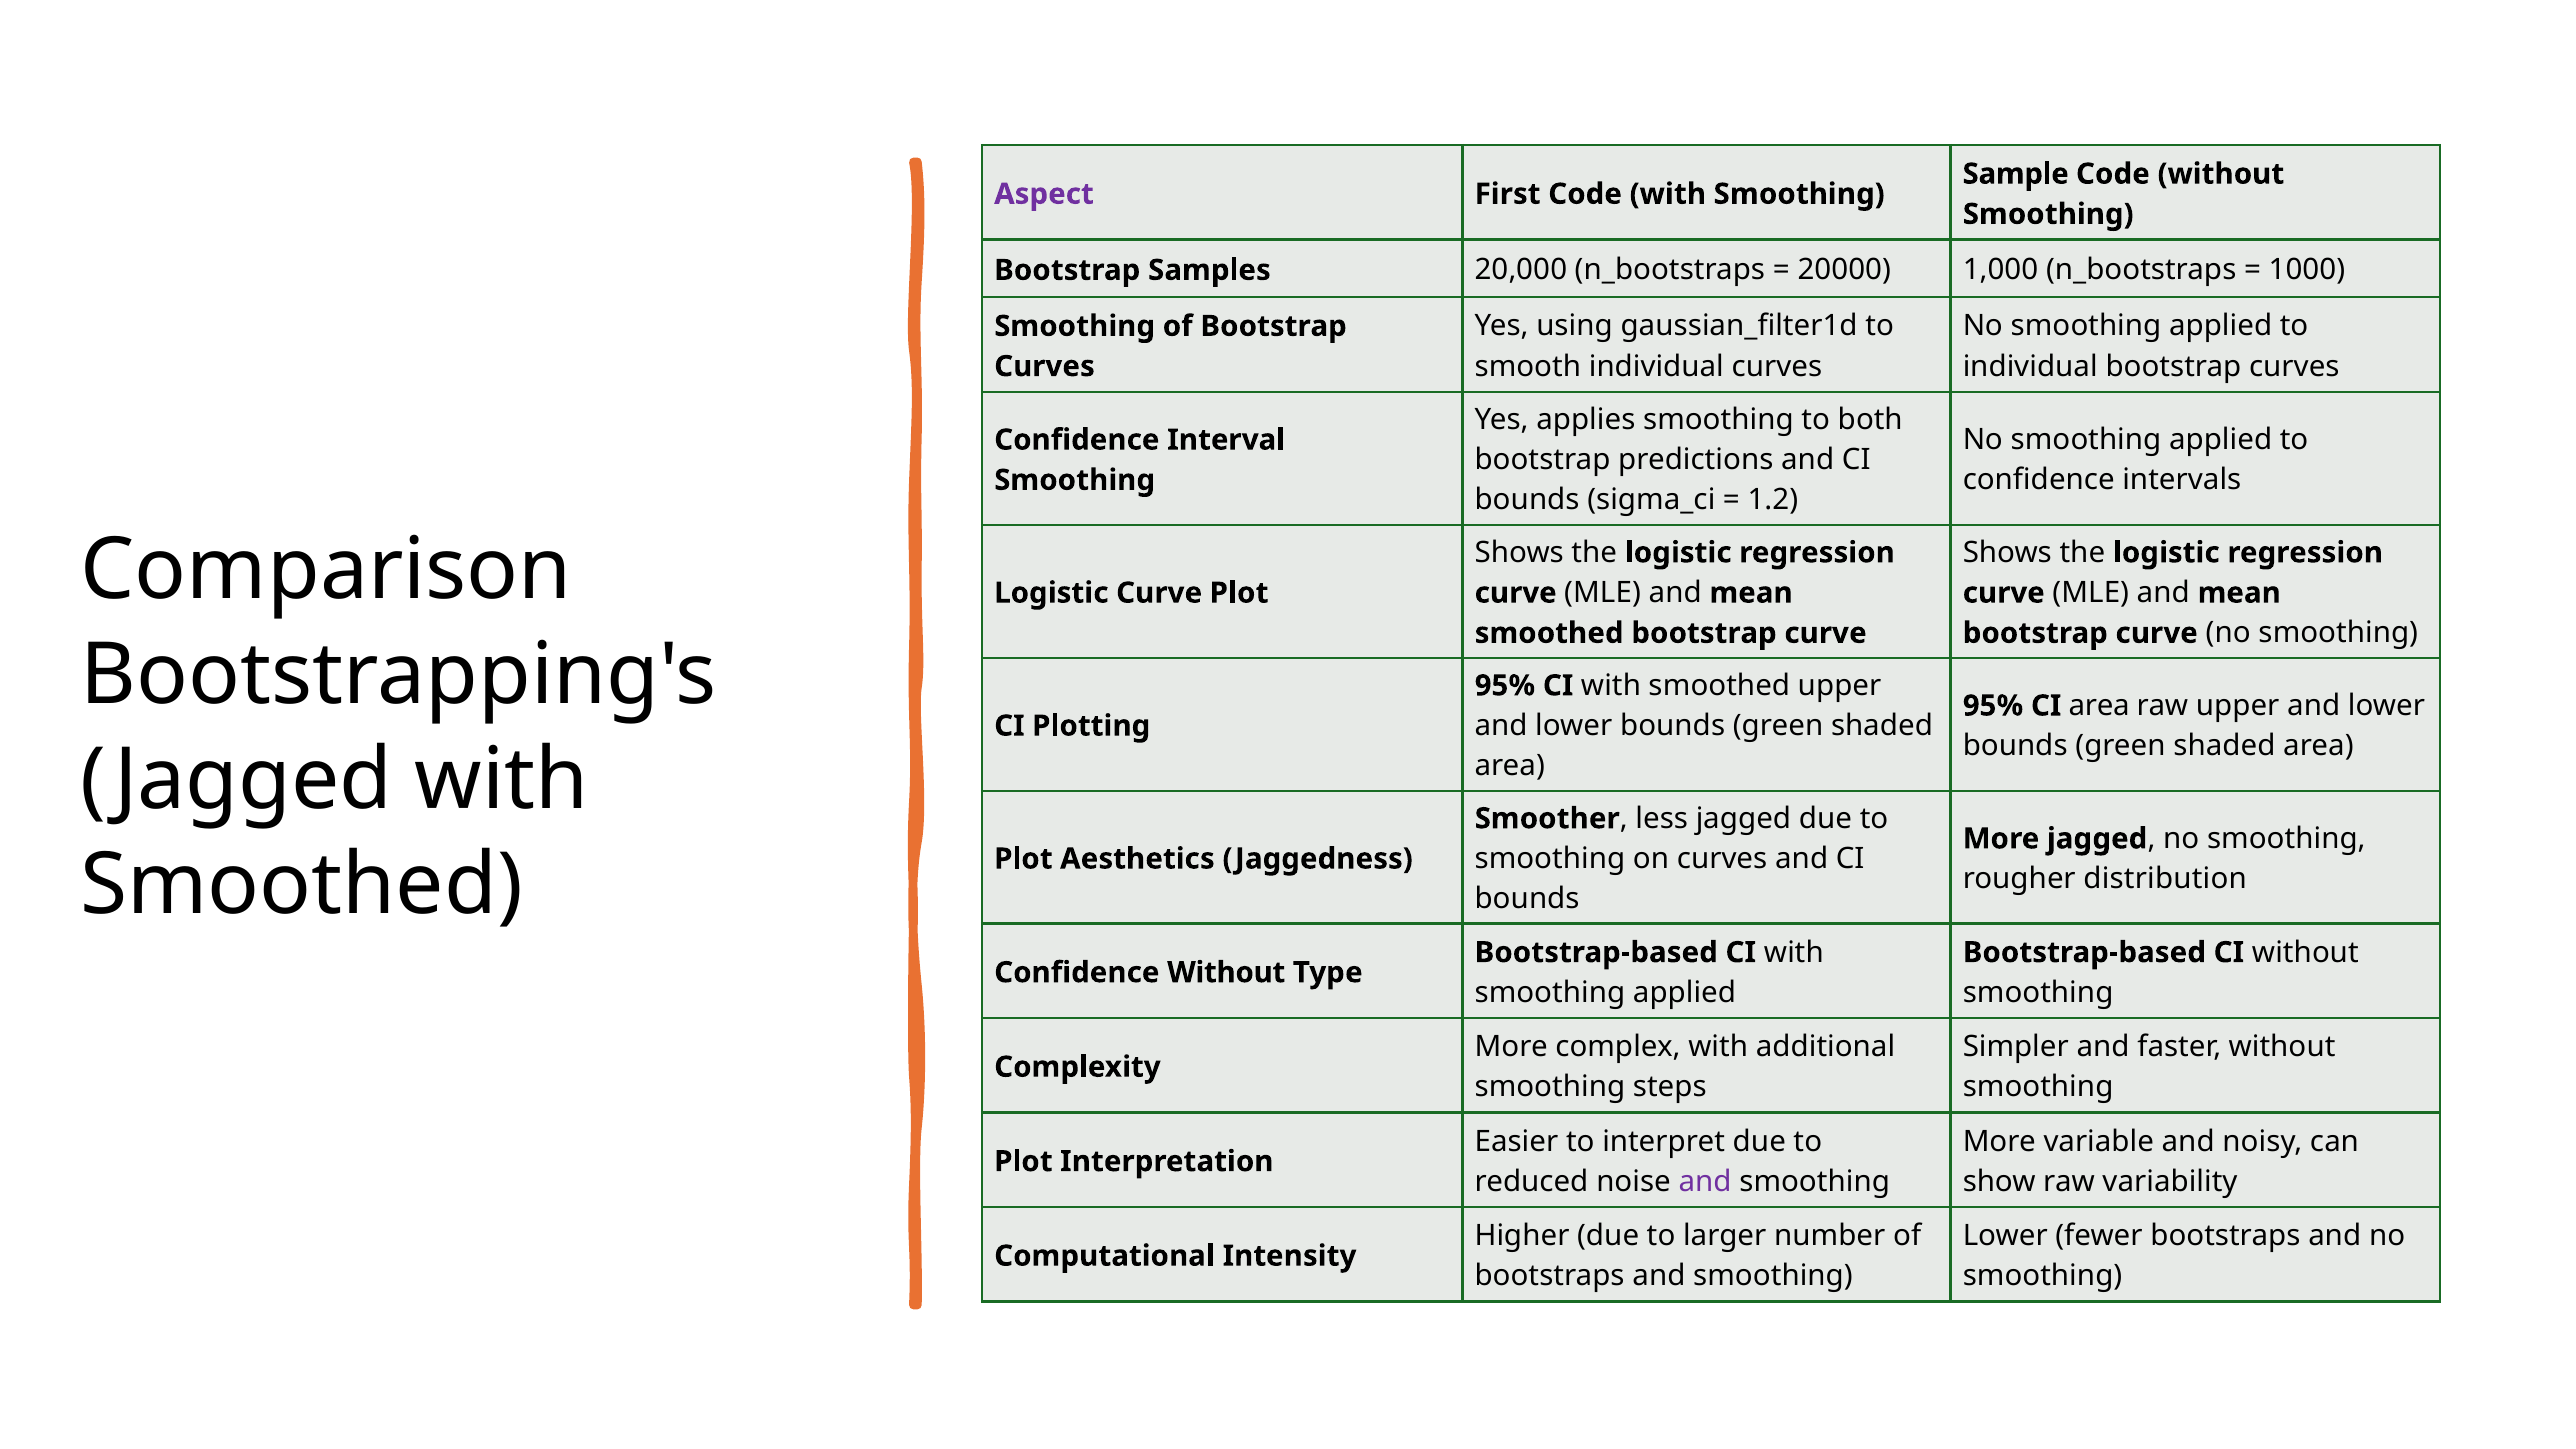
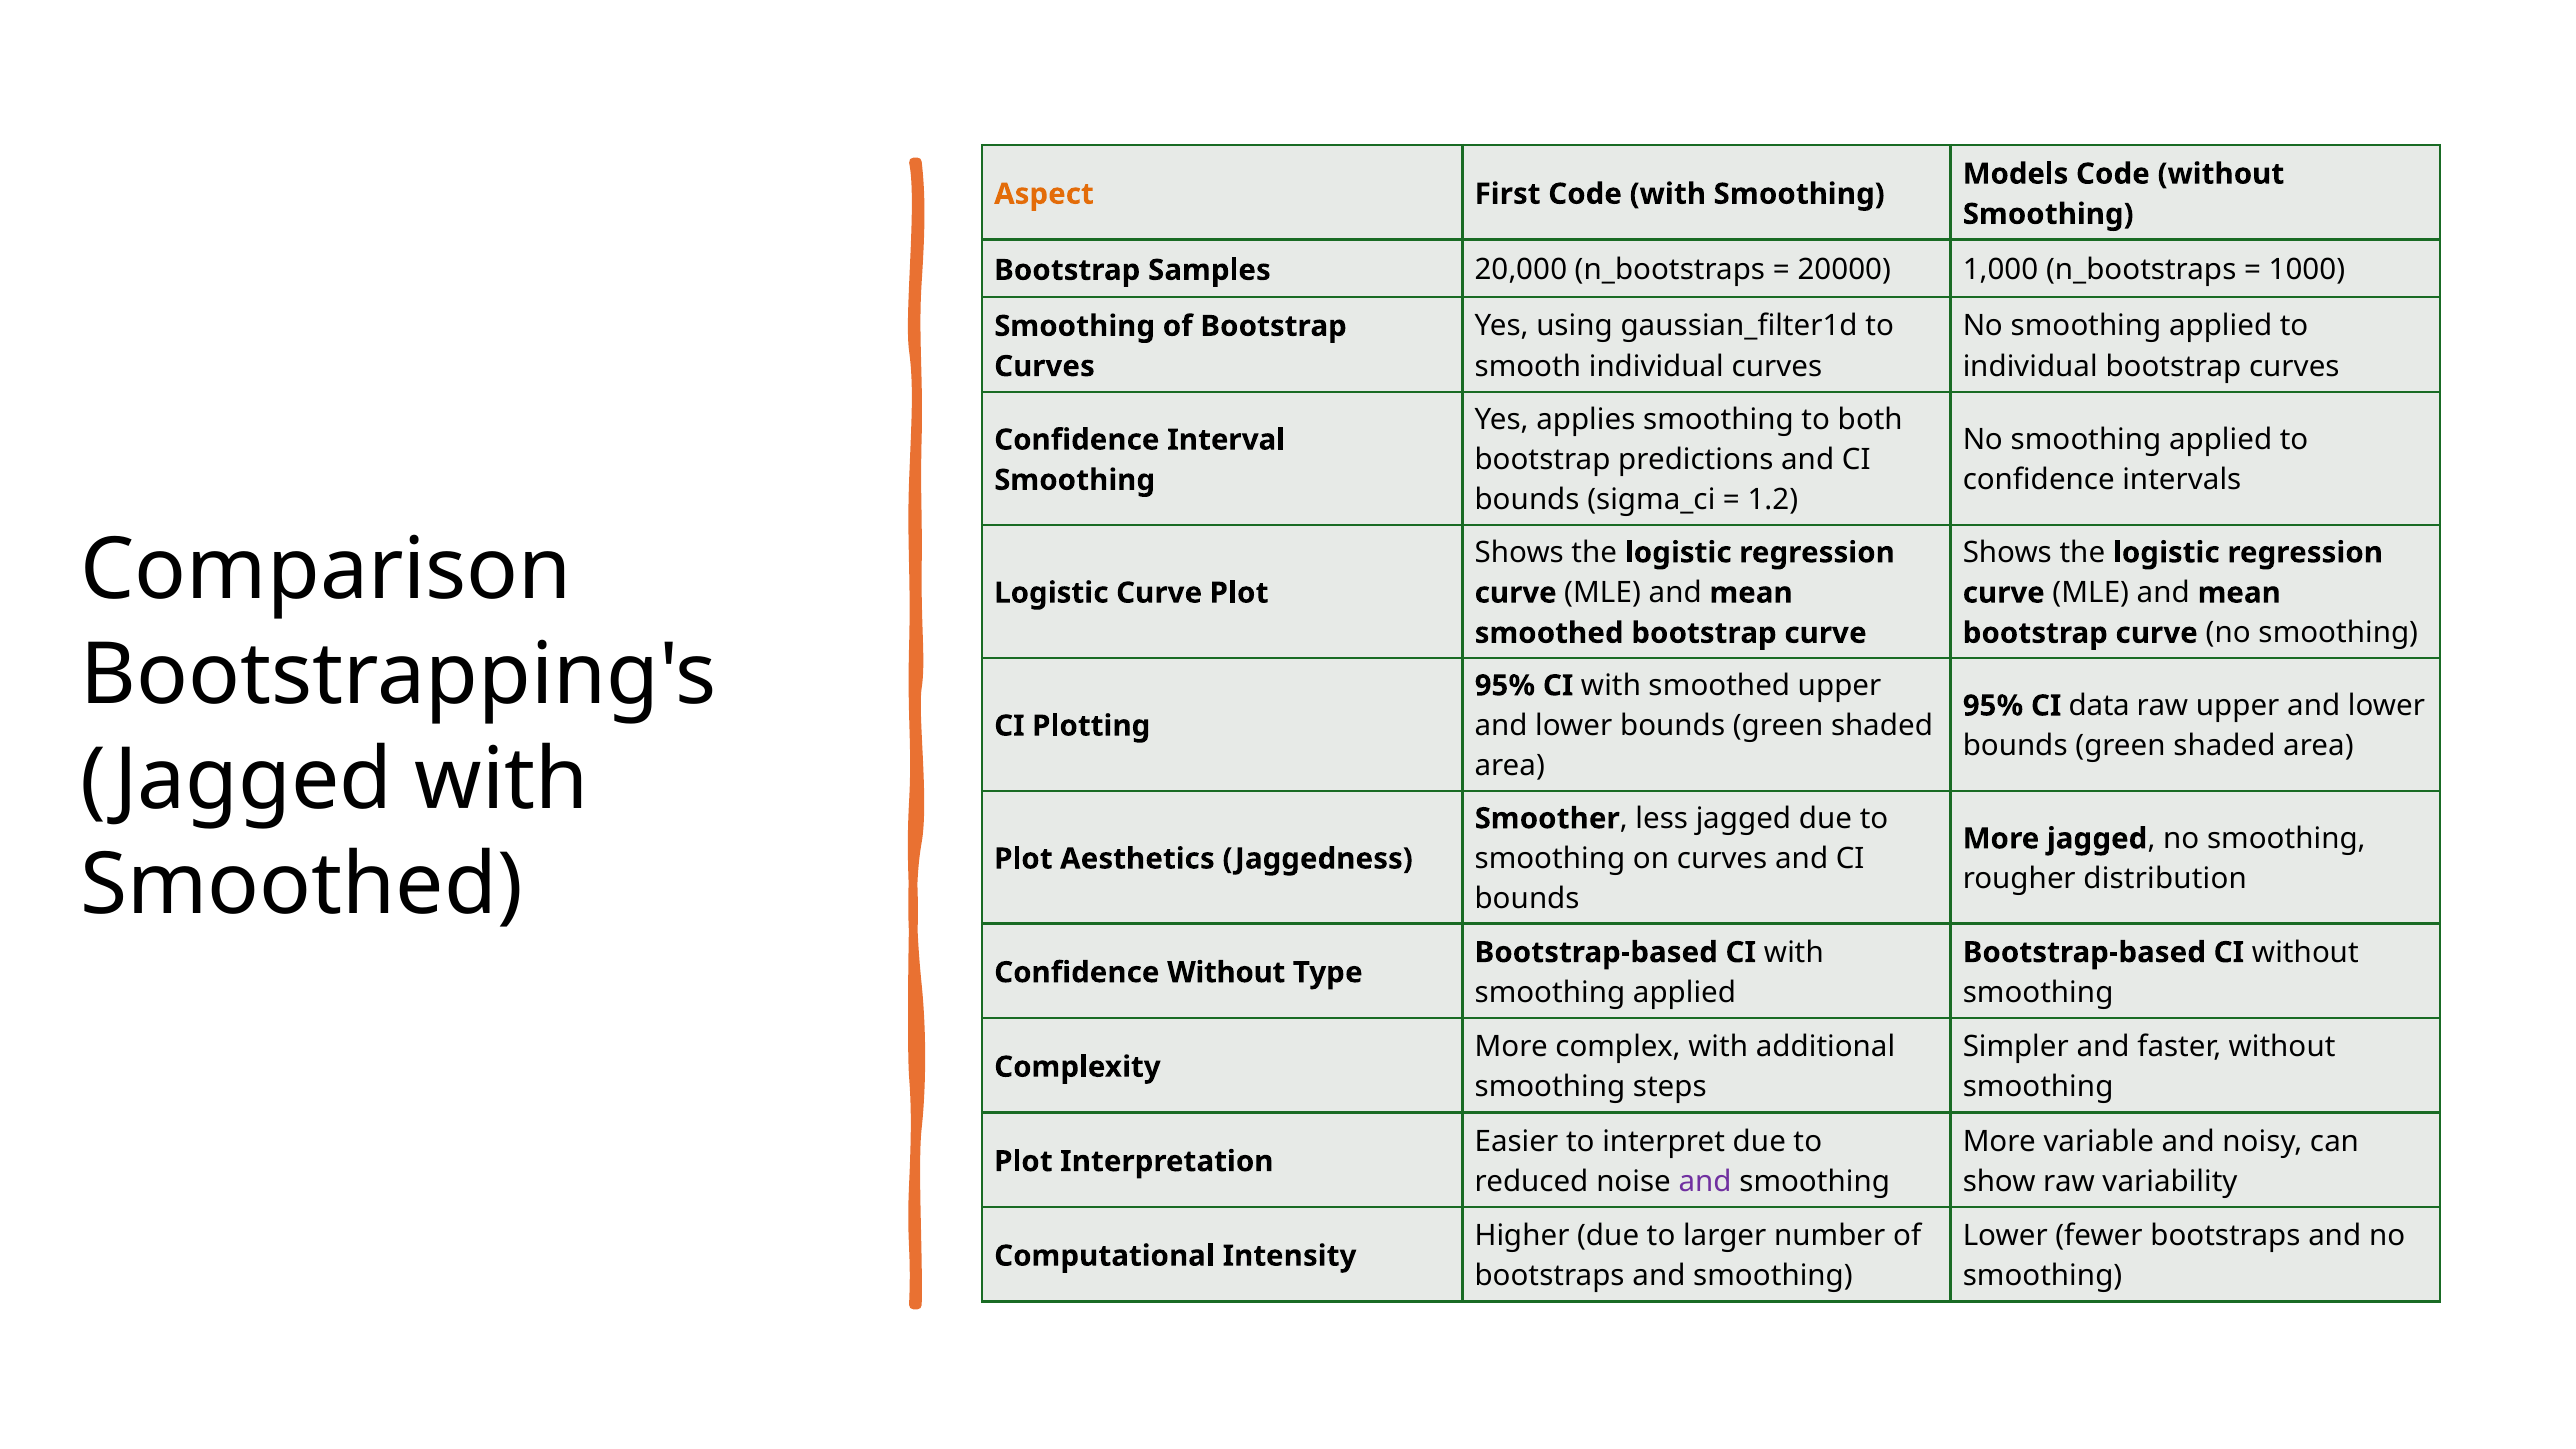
Sample: Sample -> Models
Aspect colour: purple -> orange
CI area: area -> data
